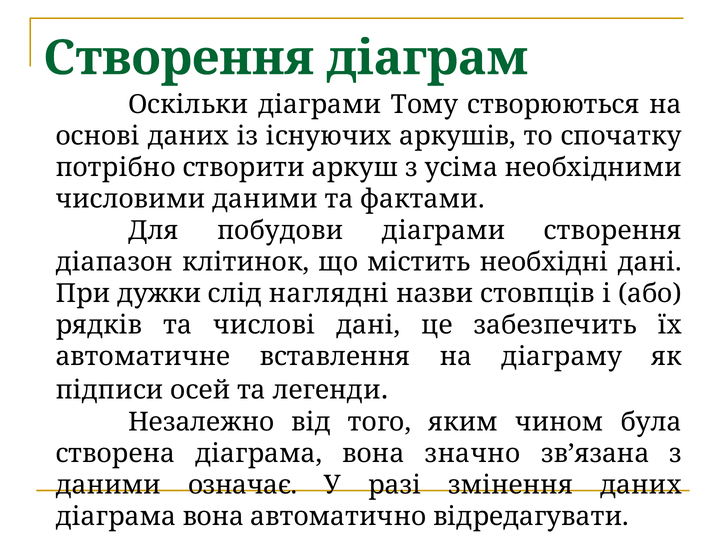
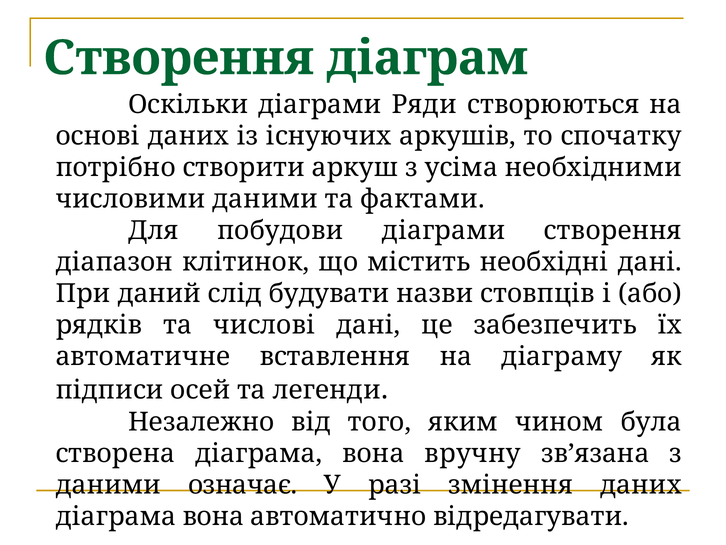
Тому: Тому -> Ряди
дужки: дужки -> даний
наглядні: наглядні -> будувати
значно: значно -> вручну
